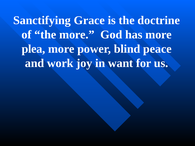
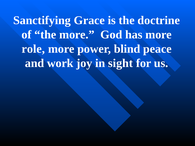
plea: plea -> role
want: want -> sight
